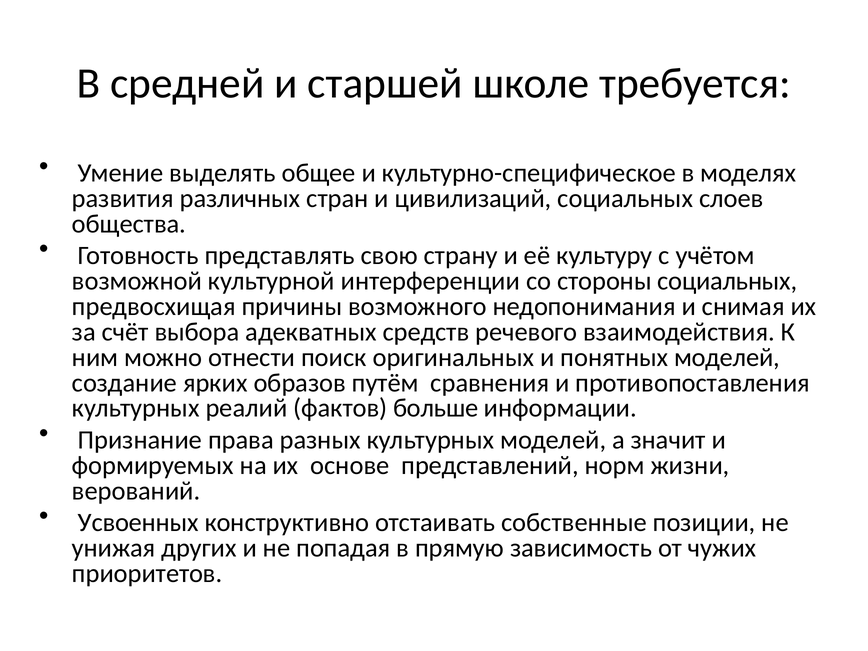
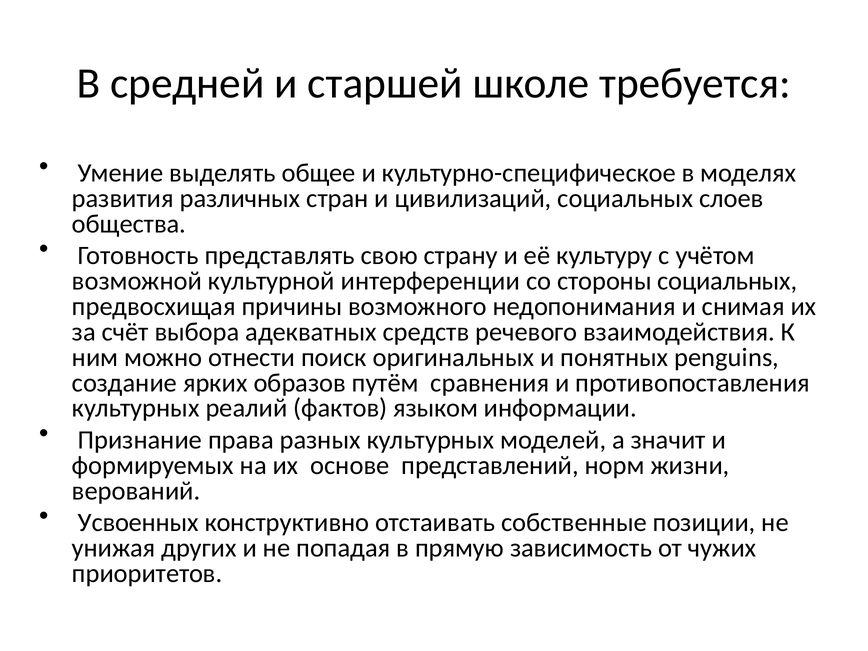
понятных моделей: моделей -> penguins
больше: больше -> языком
